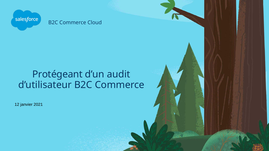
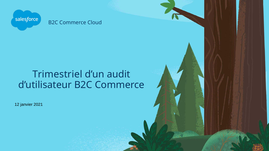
Protégeant: Protégeant -> Trimestriel
